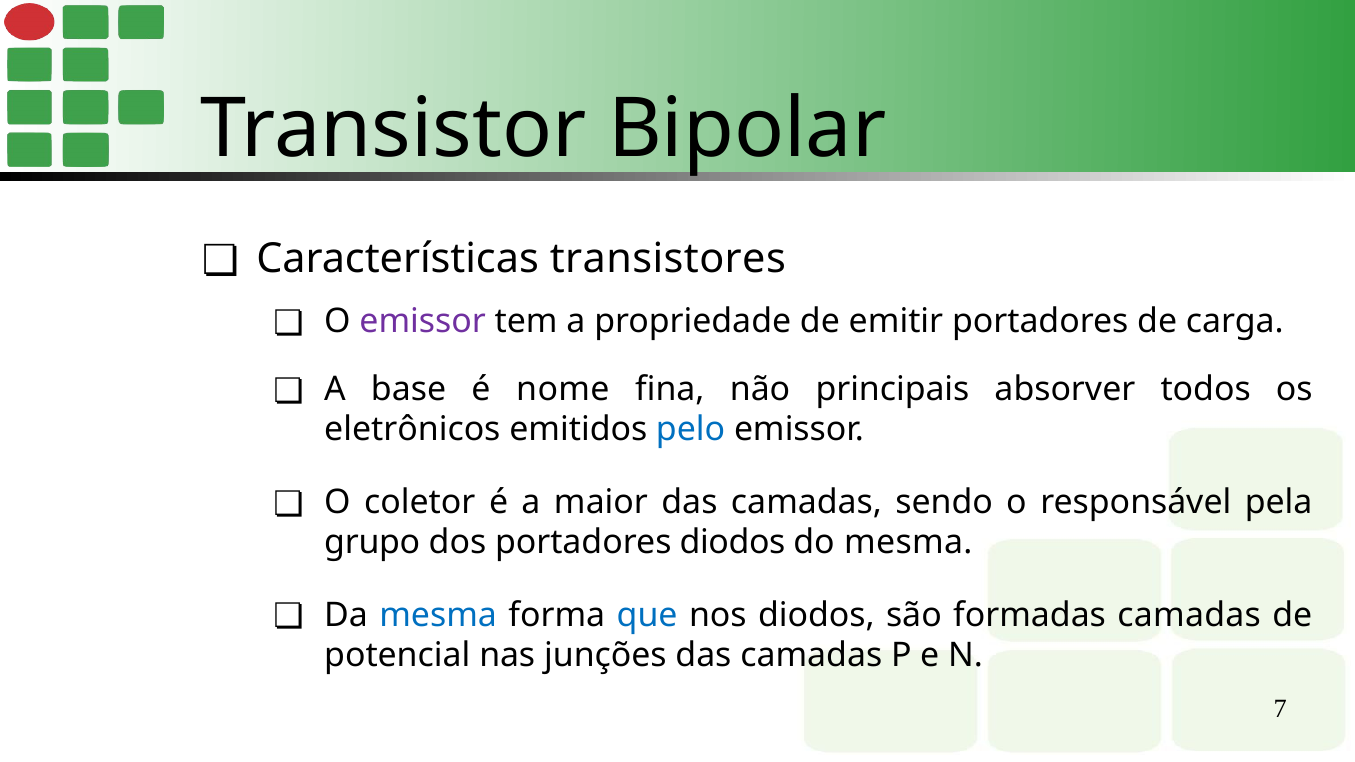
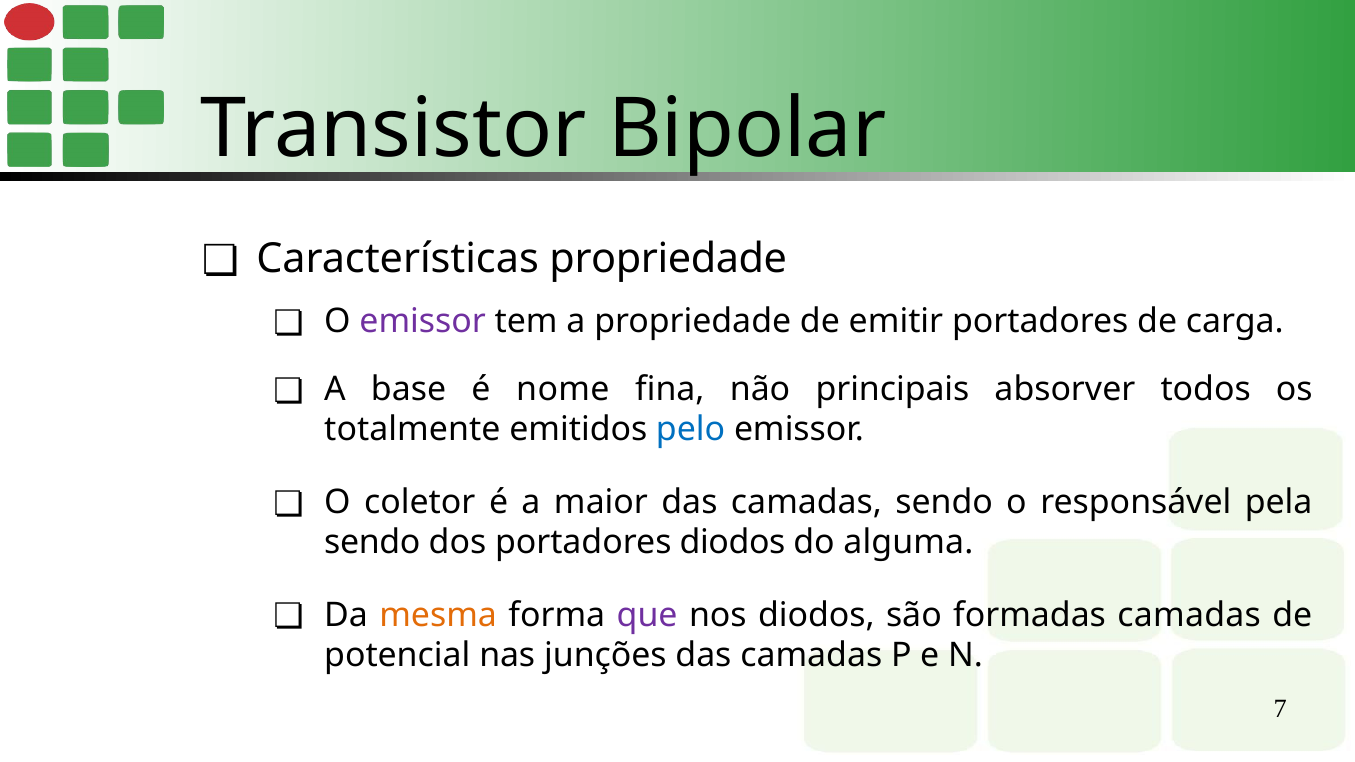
Características transistores: transistores -> propriedade
eletrônicos: eletrônicos -> totalmente
grupo at (372, 543): grupo -> sendo
do mesma: mesma -> alguma
mesma at (438, 615) colour: blue -> orange
que colour: blue -> purple
